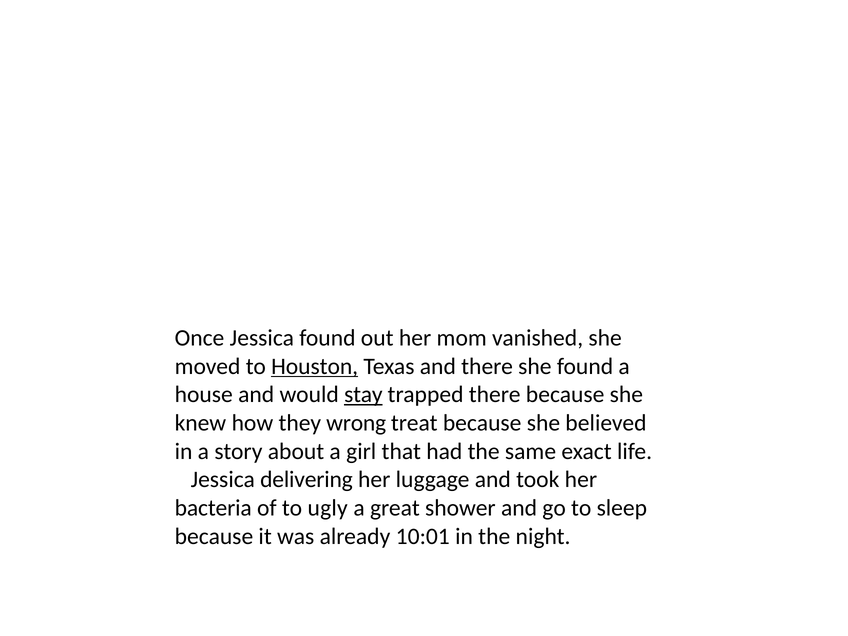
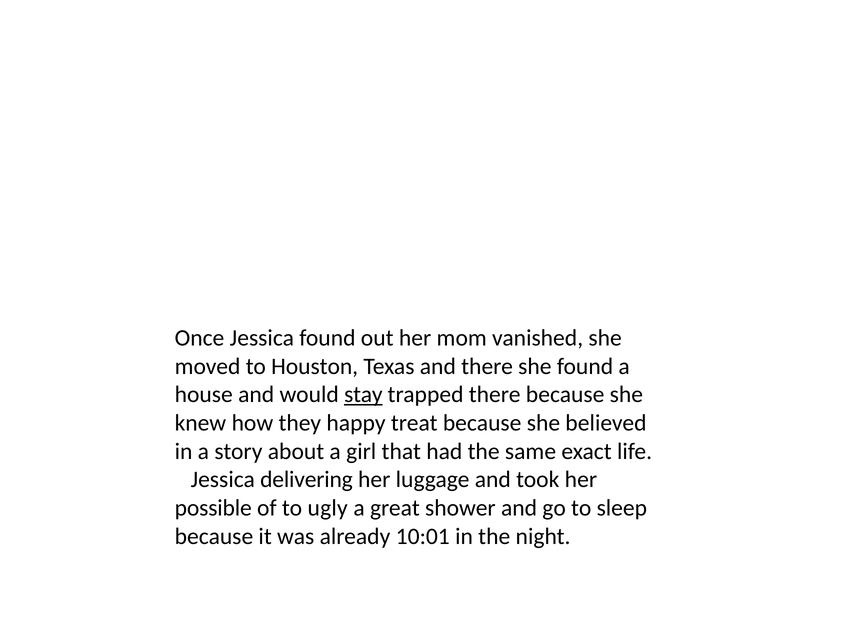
Houston underline: present -> none
wrong: wrong -> happy
bacteria: bacteria -> possible
